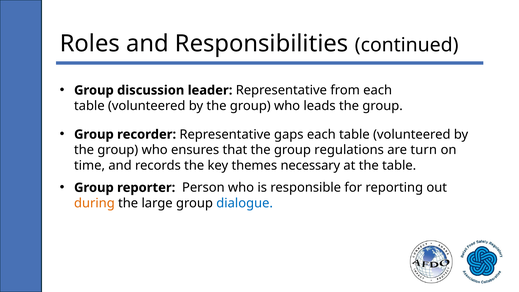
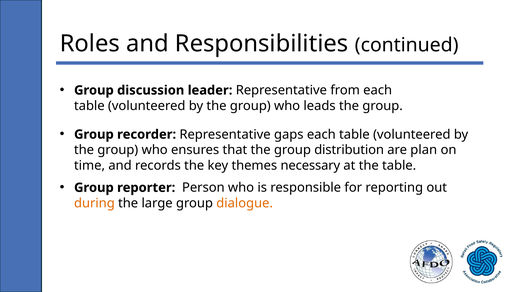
regulations: regulations -> distribution
turn: turn -> plan
dialogue colour: blue -> orange
